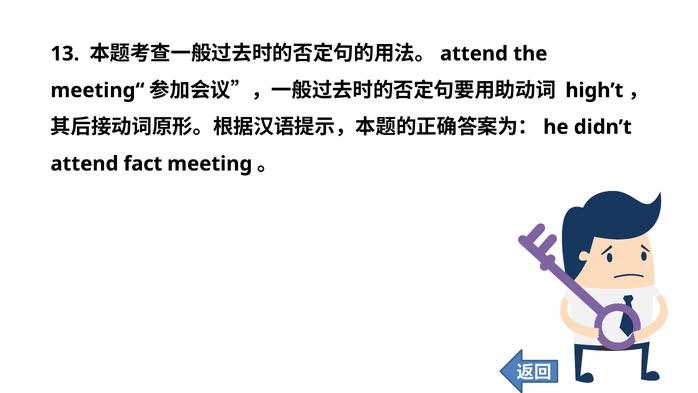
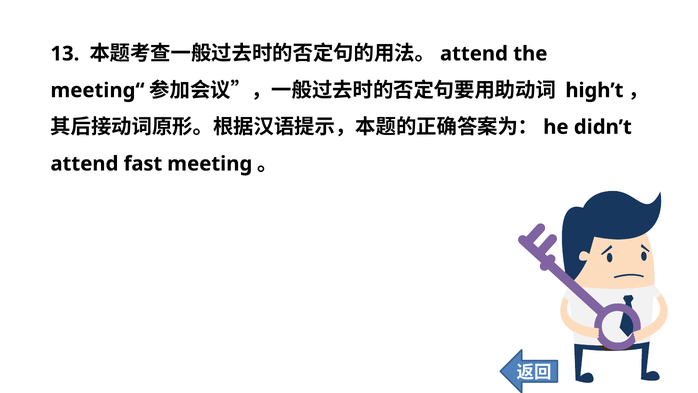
fact: fact -> fast
